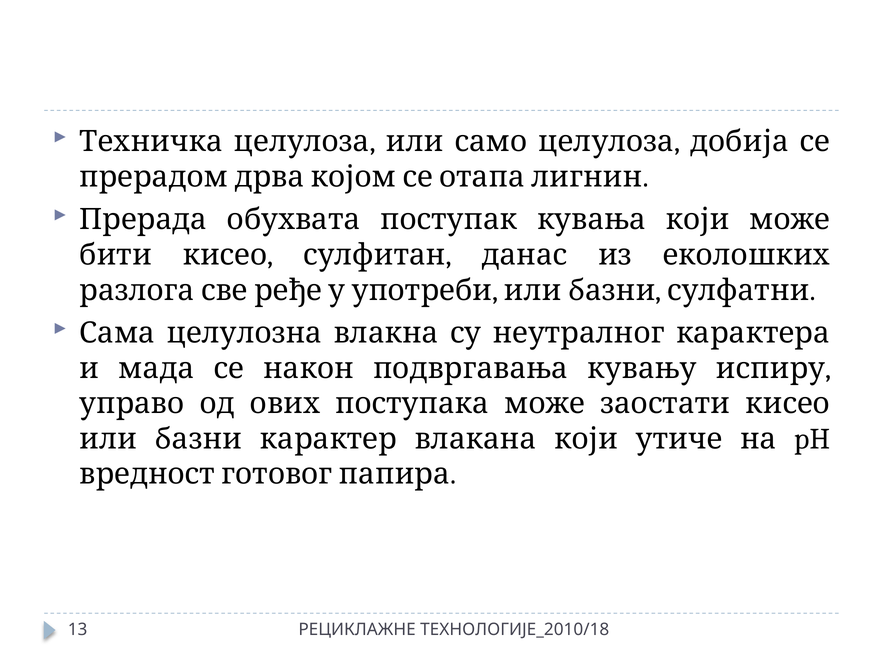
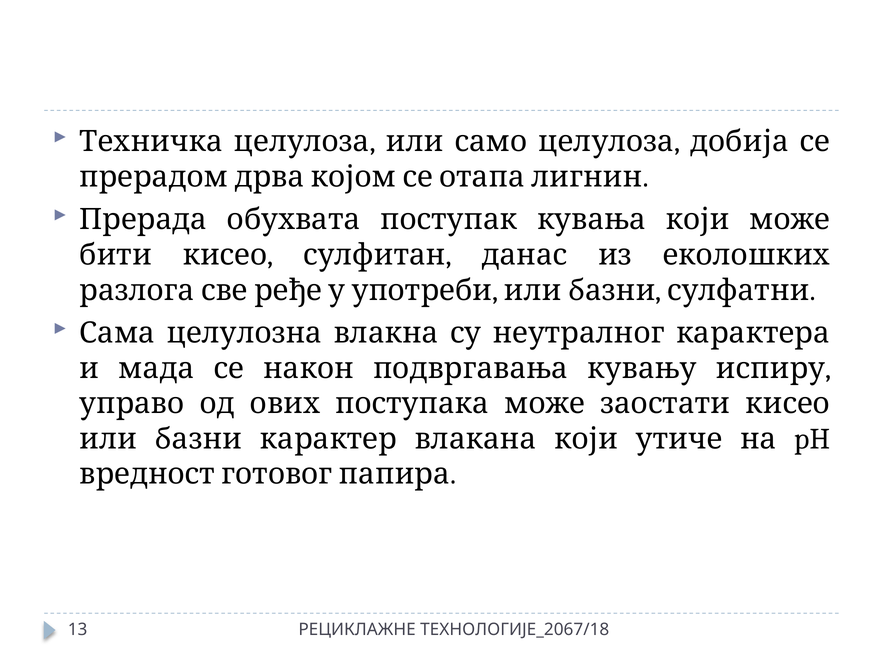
ТЕХНОЛОГИЈЕ_2010/18: ТЕХНОЛОГИЈЕ_2010/18 -> ТЕХНОЛОГИЈЕ_2067/18
